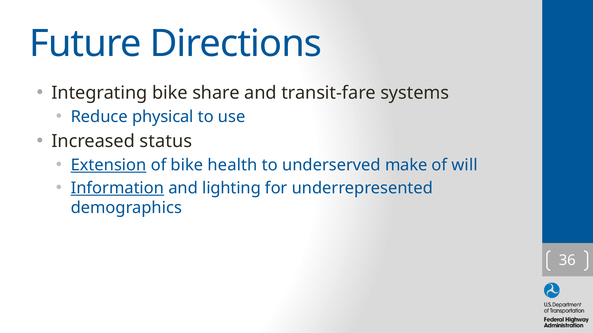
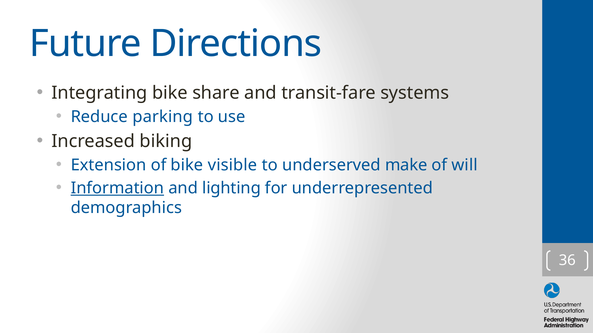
physical: physical -> parking
status: status -> biking
Extension underline: present -> none
health: health -> visible
